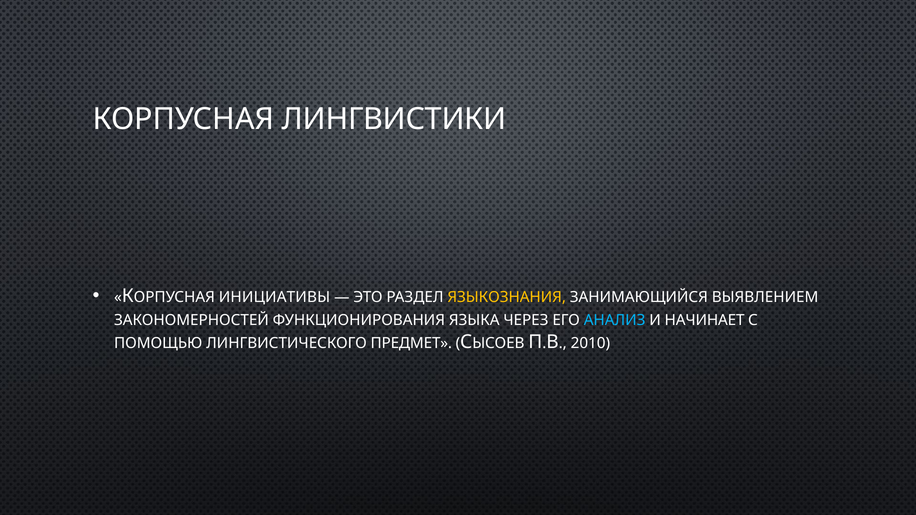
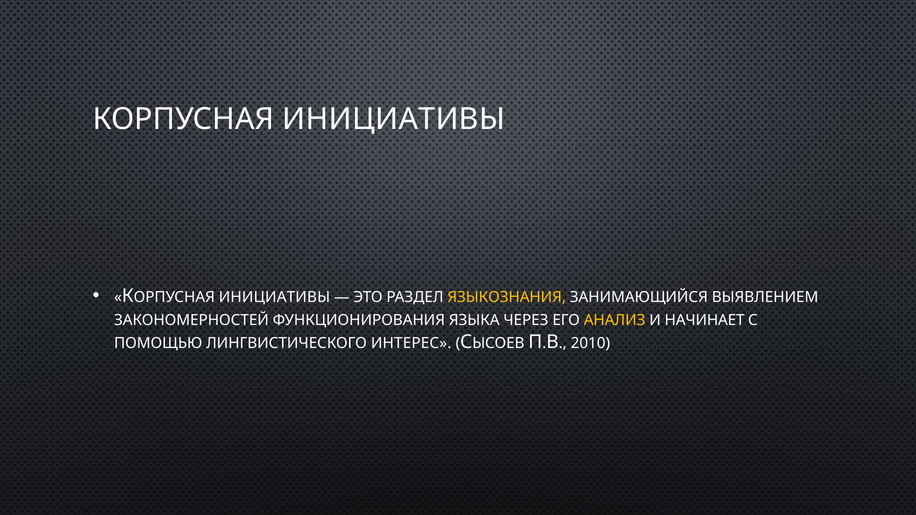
КОРПУСНАЯ ЛИНГВИСТИКИ: ЛИНГВИСТИКИ -> ИНИЦИАТИВЫ
АНАЛИЗ colour: light blue -> yellow
ПРЕДМЕТ: ПРЕДМЕТ -> ИНТЕРЕС
